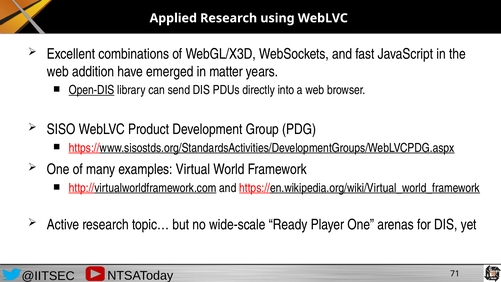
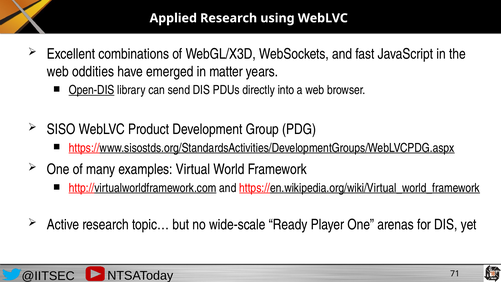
addition: addition -> oddities
